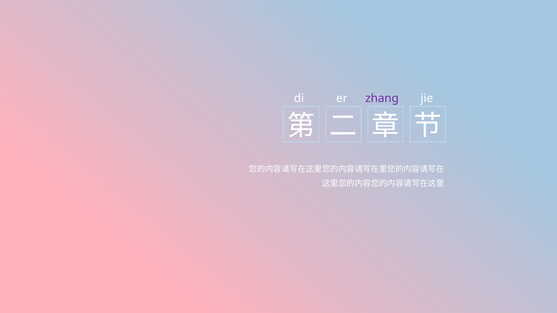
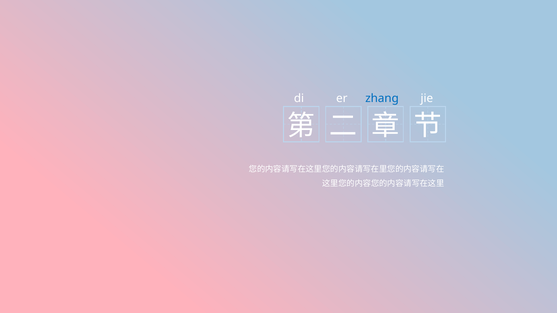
zhang colour: purple -> blue
